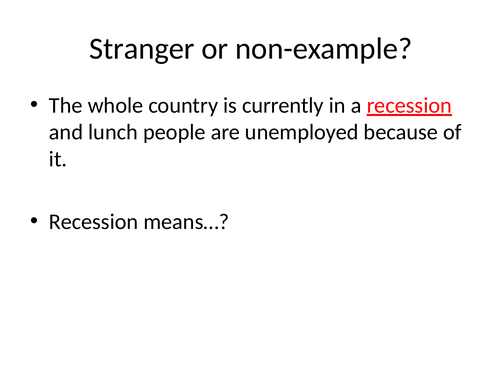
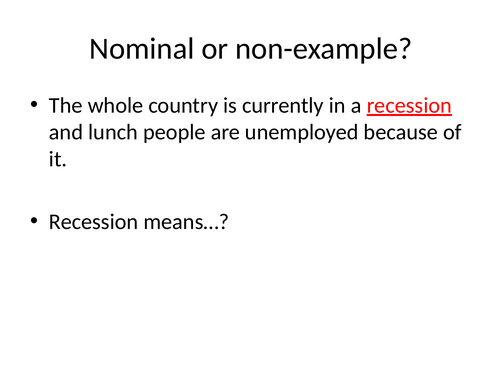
Stranger: Stranger -> Nominal
